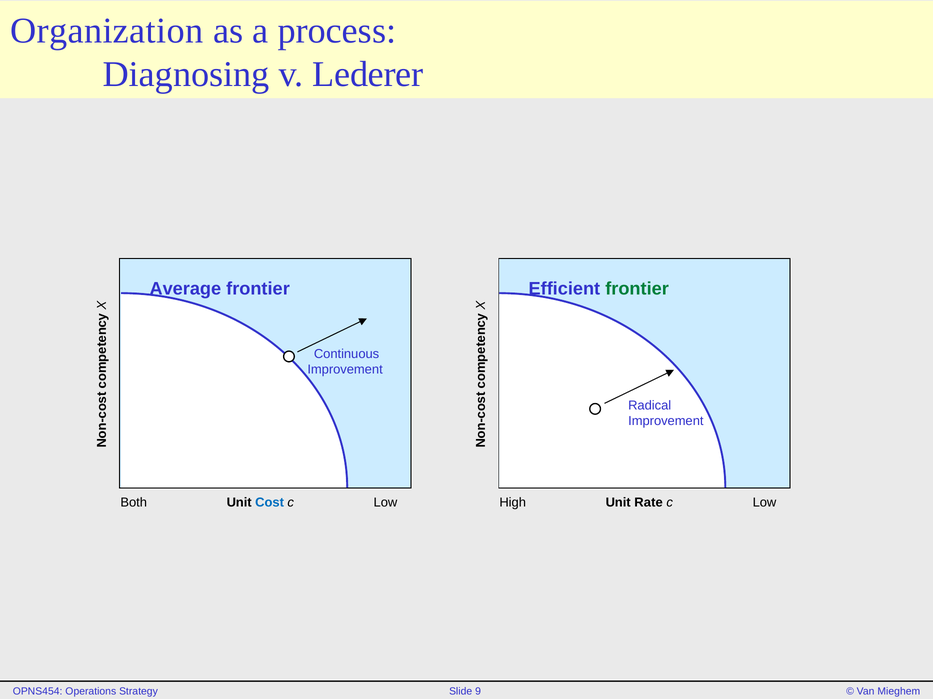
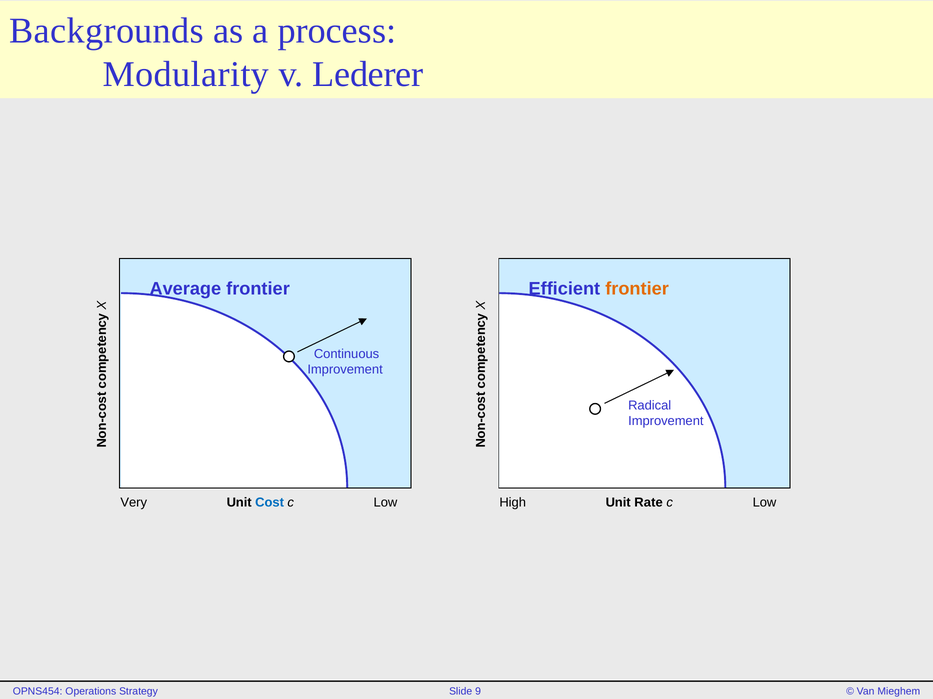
Organization: Organization -> Backgrounds
Diagnosing: Diagnosing -> Modularity
frontier at (637, 289) colour: green -> orange
Both: Both -> Very
